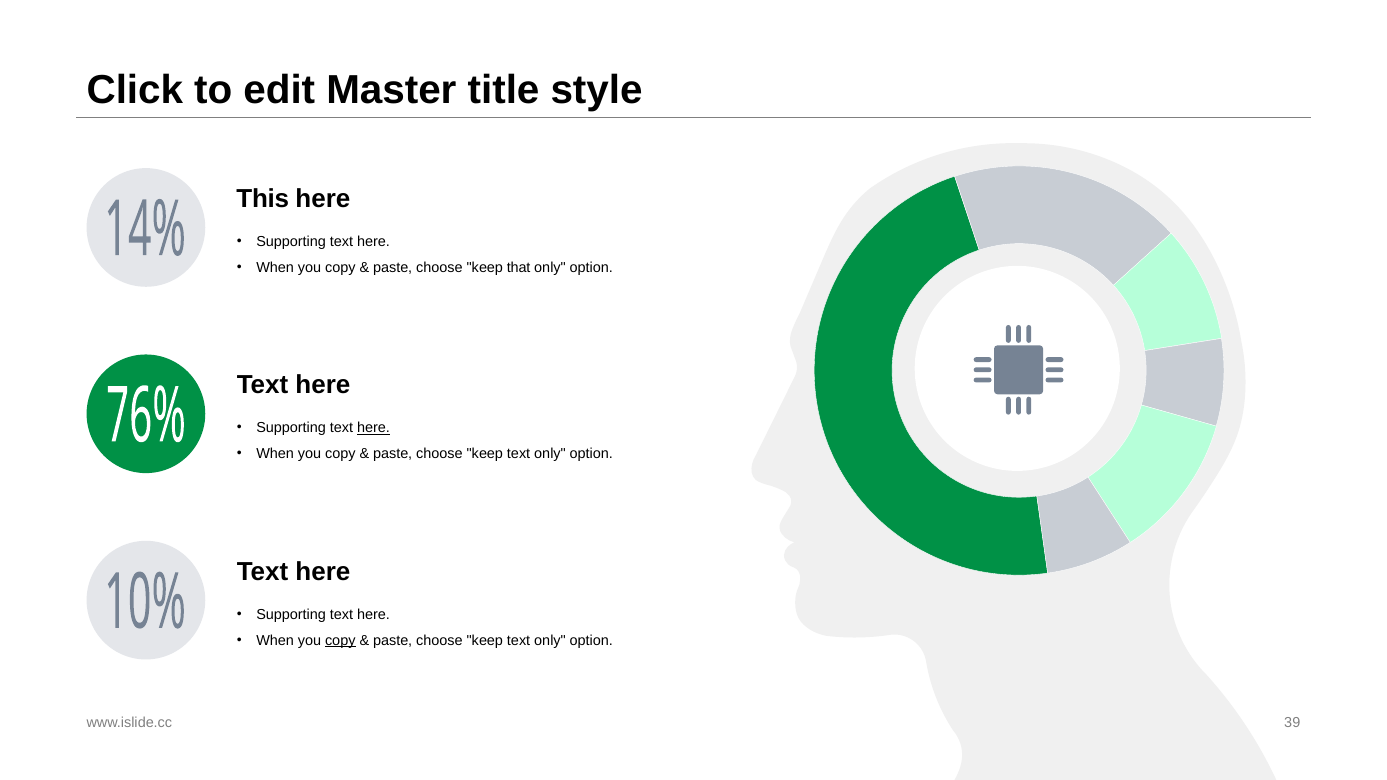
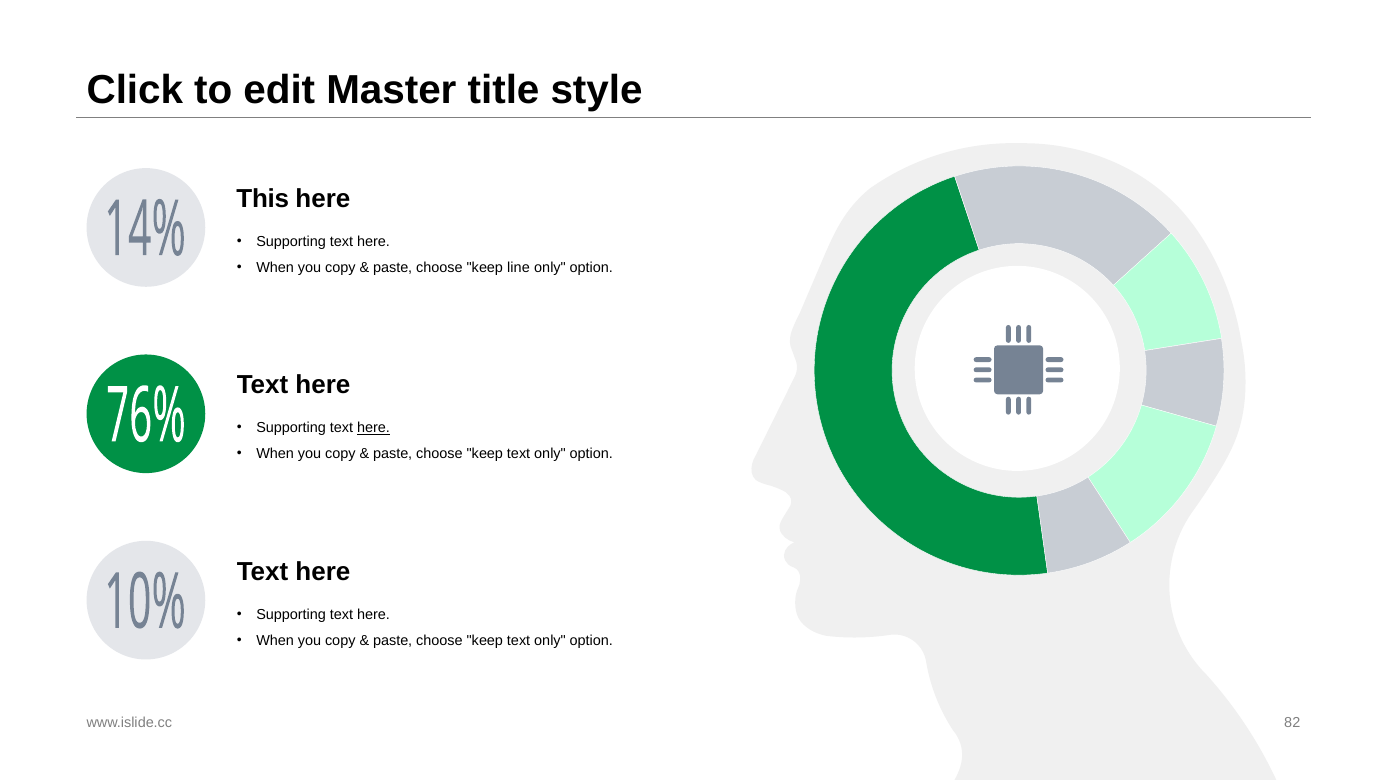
that: that -> line
copy at (340, 641) underline: present -> none
39: 39 -> 82
